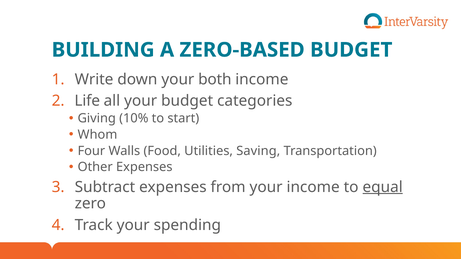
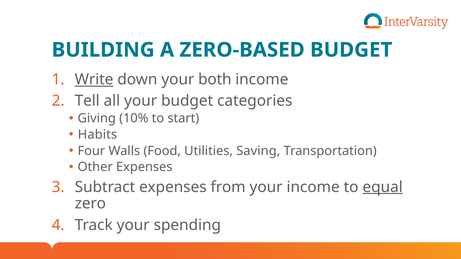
Write underline: none -> present
Life: Life -> Tell
Whom: Whom -> Habits
